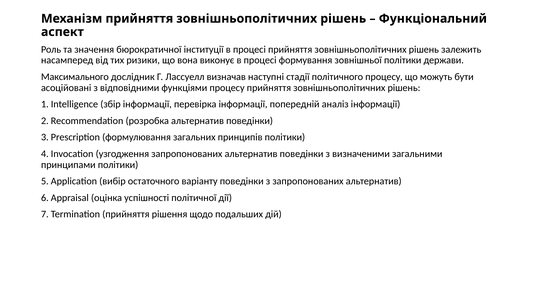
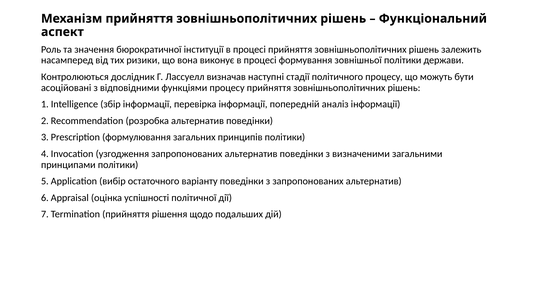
Максимального: Максимального -> Контролюються
